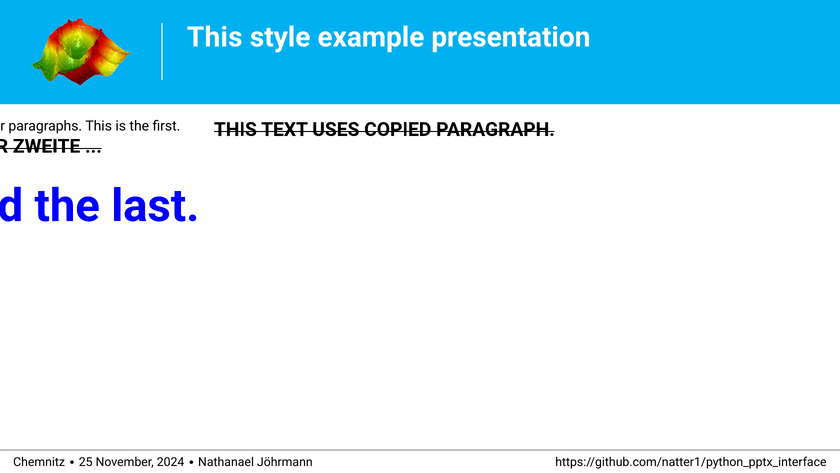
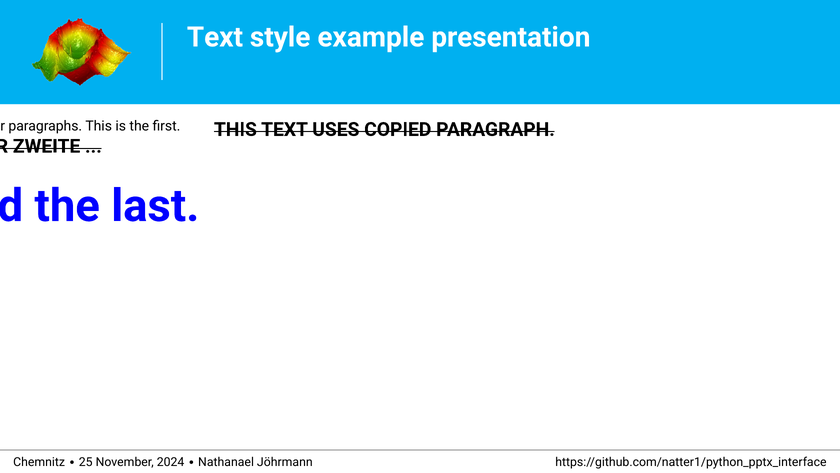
This at (215, 37): This -> Text
